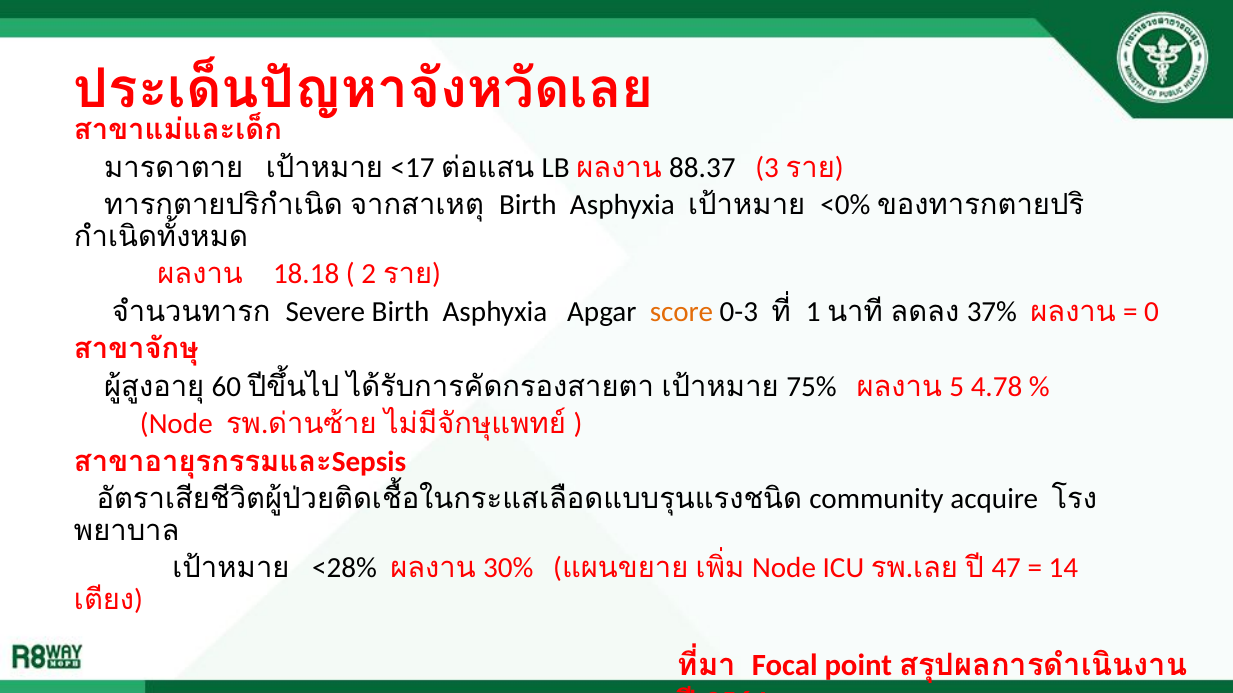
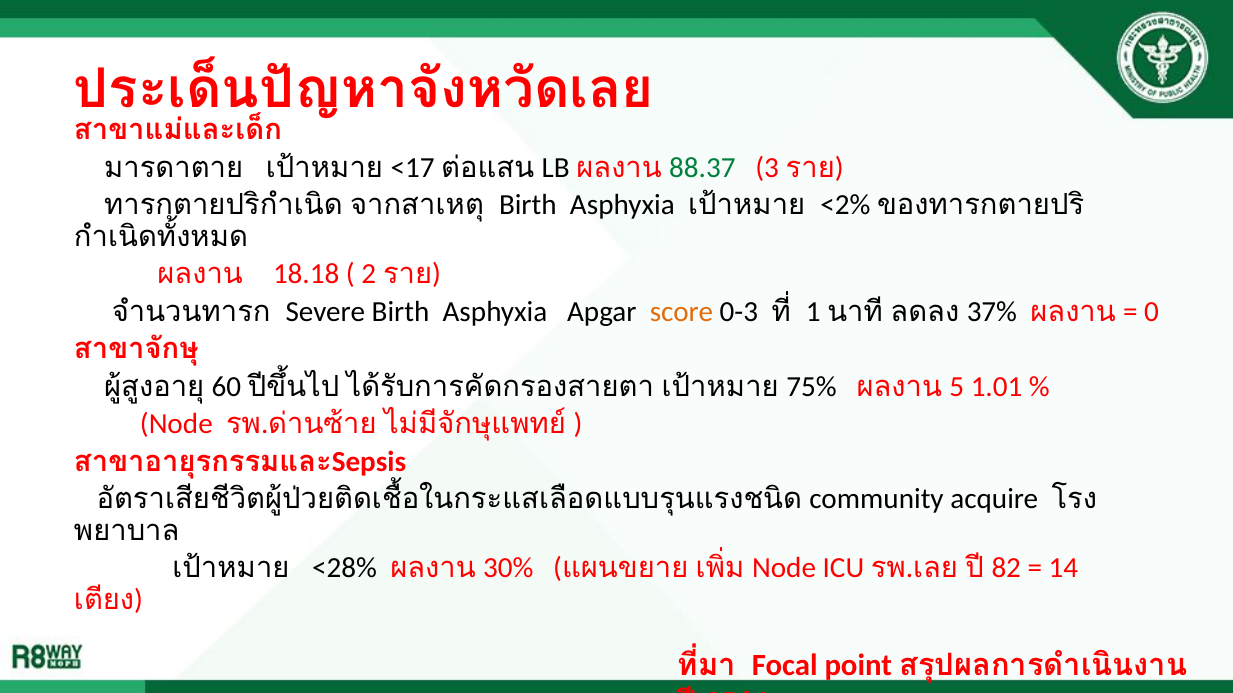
88.37 colour: black -> green
<0%: <0% -> <2%
4.78: 4.78 -> 1.01
47: 47 -> 82
